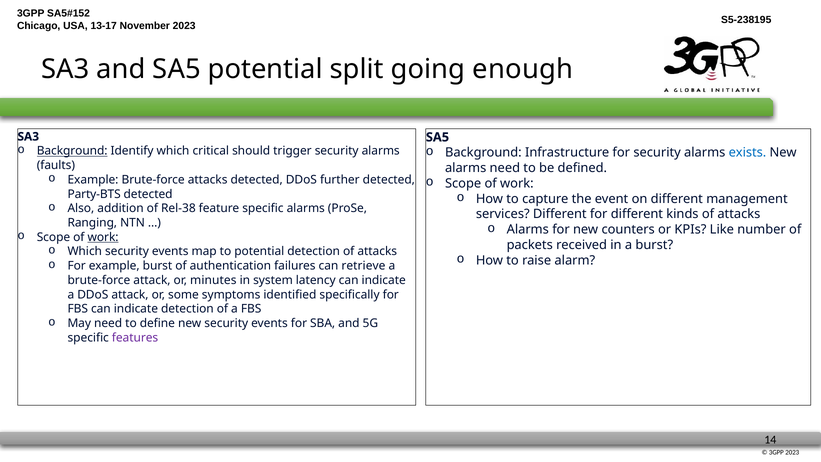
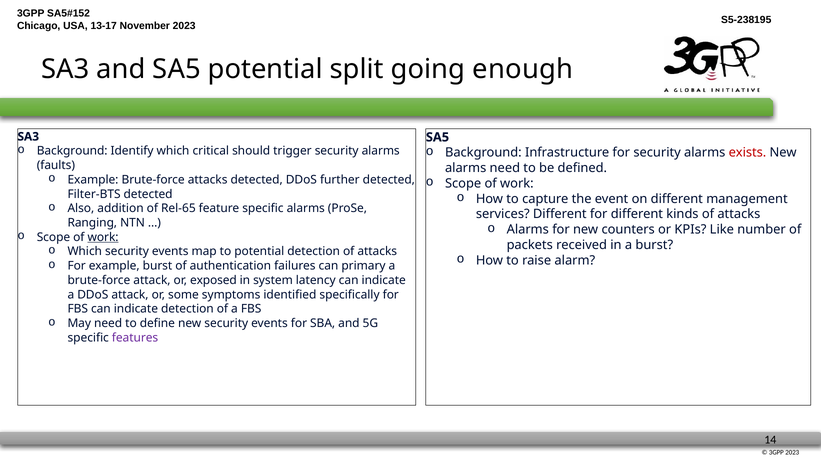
Background at (72, 151) underline: present -> none
exists colour: blue -> red
Party-BTS: Party-BTS -> Filter-BTS
Rel-38: Rel-38 -> Rel-65
retrieve: retrieve -> primary
minutes: minutes -> exposed
